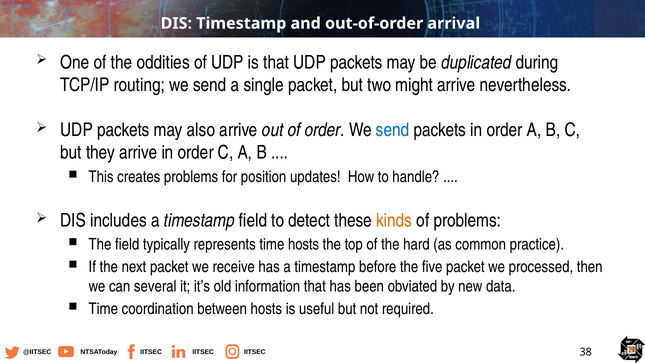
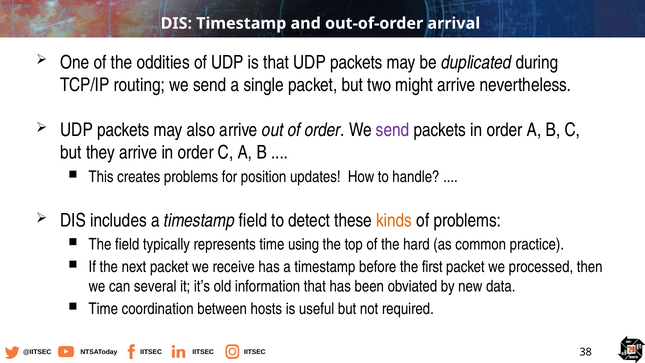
send at (393, 130) colour: blue -> purple
time hosts: hosts -> using
five: five -> first
